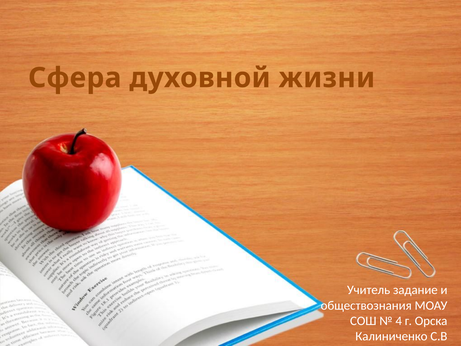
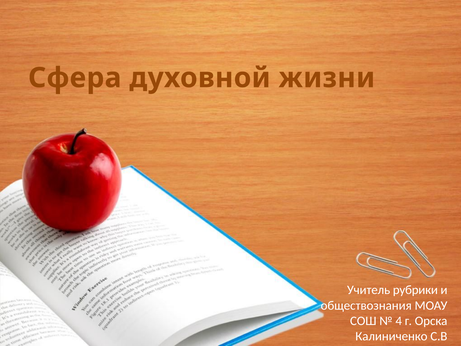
задание: задание -> рубрики
